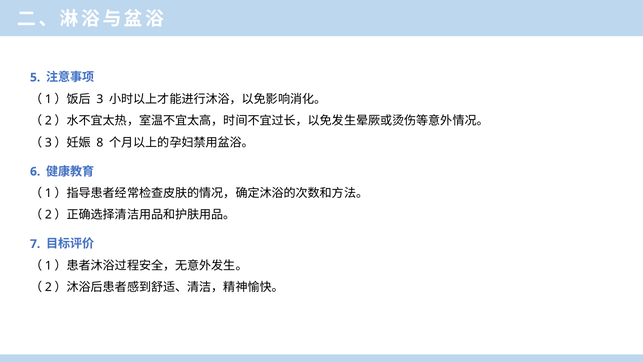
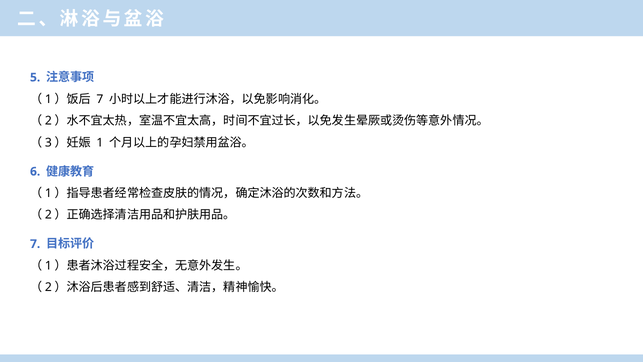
3 at (100, 99): 3 -> 7
8: 8 -> 1
